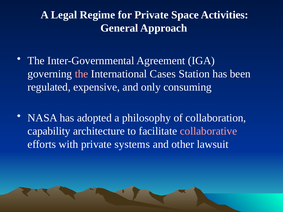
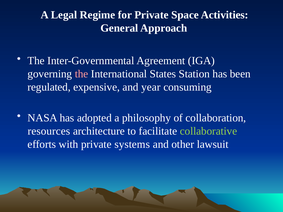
Cases: Cases -> States
only: only -> year
capability: capability -> resources
collaborative colour: pink -> light green
